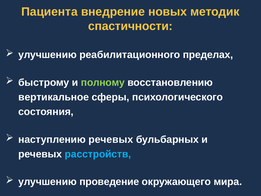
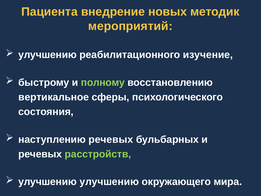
спастичности: спастичности -> мероприятий
пределах: пределах -> изучение
расстройств colour: light blue -> light green
улучшению проведение: проведение -> улучшению
